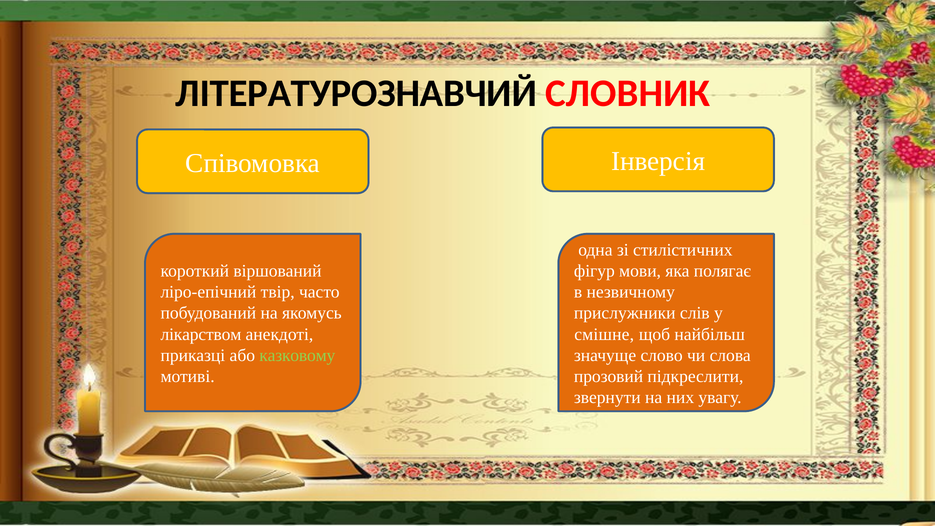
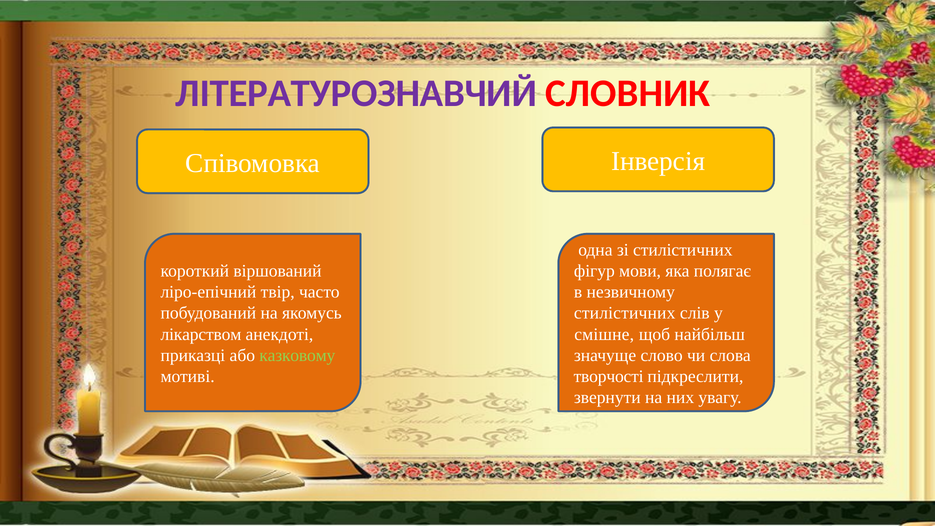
ЛІТЕРАТУРОЗНАВЧИЙ colour: black -> purple
прислужники at (625, 313): прислужники -> стилістичних
прозовий: прозовий -> творчості
